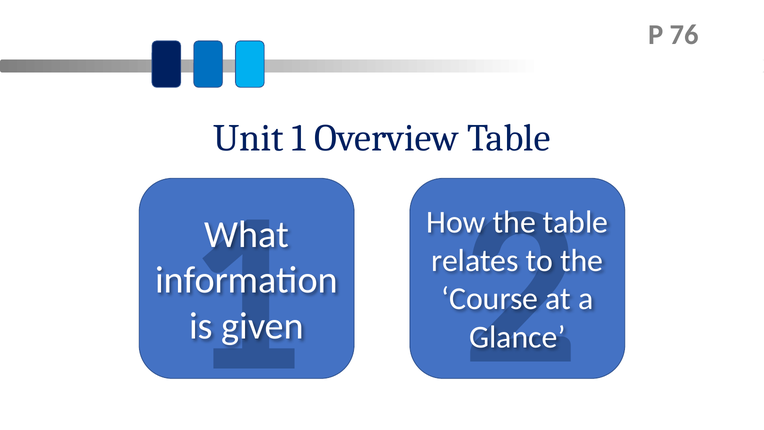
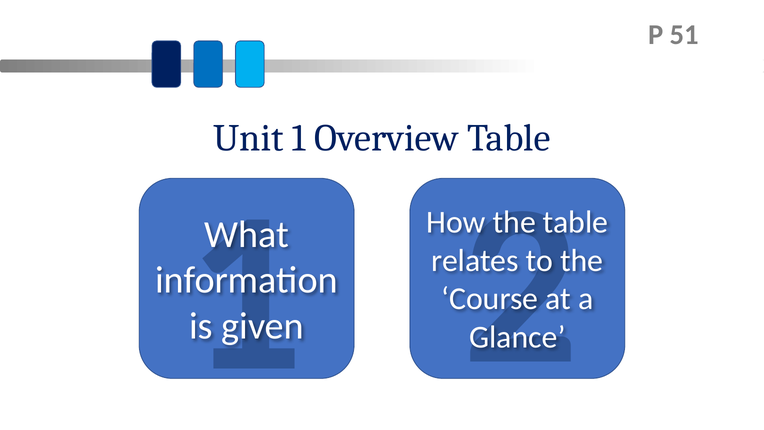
76: 76 -> 51
